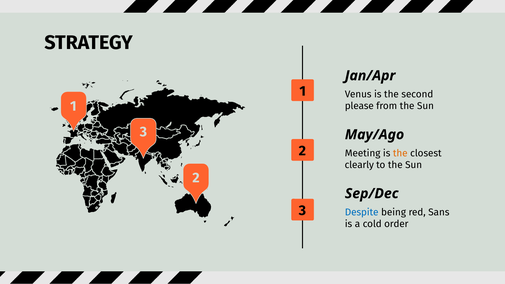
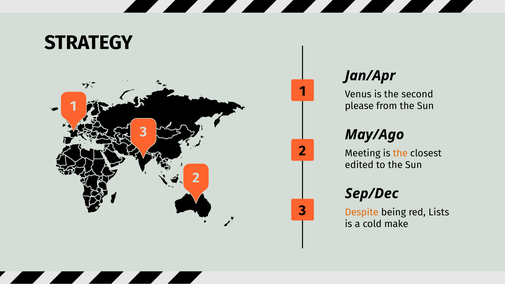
clearly: clearly -> edited
Despite colour: blue -> orange
Sans: Sans -> Lists
order: order -> make
